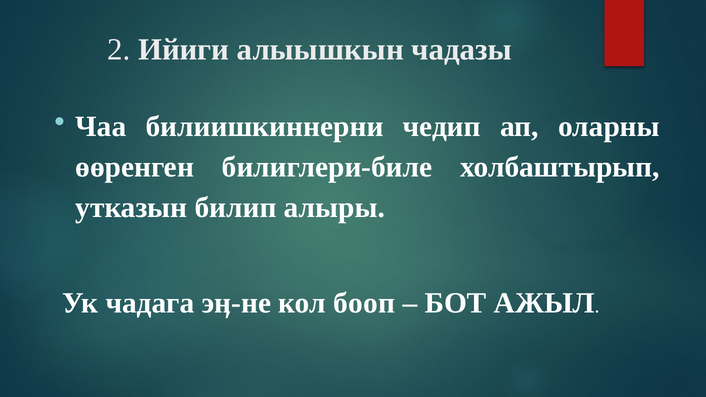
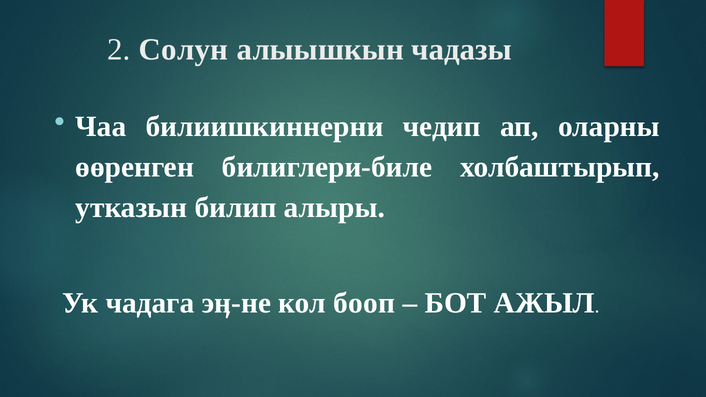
Ийиги: Ийиги -> Солун
